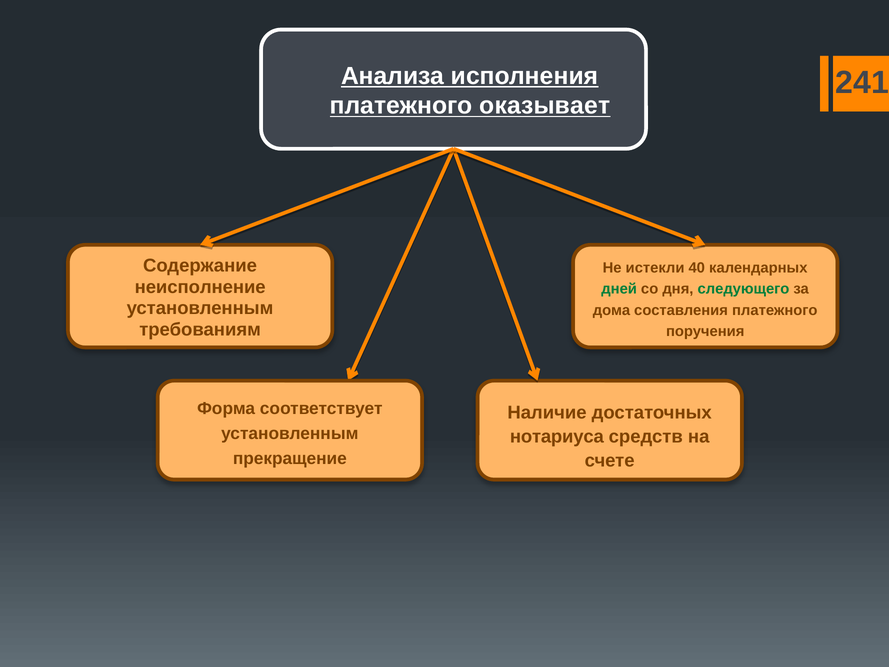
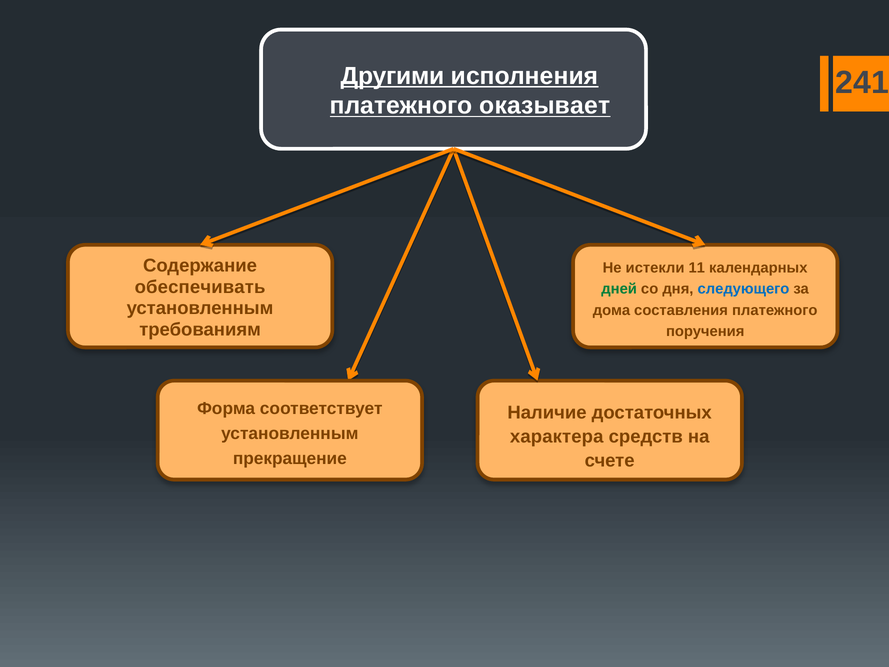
Анализа: Анализа -> Другими
40: 40 -> 11
неисполнение: неисполнение -> обеспечивать
следующего colour: green -> blue
нотариуса: нотариуса -> характера
